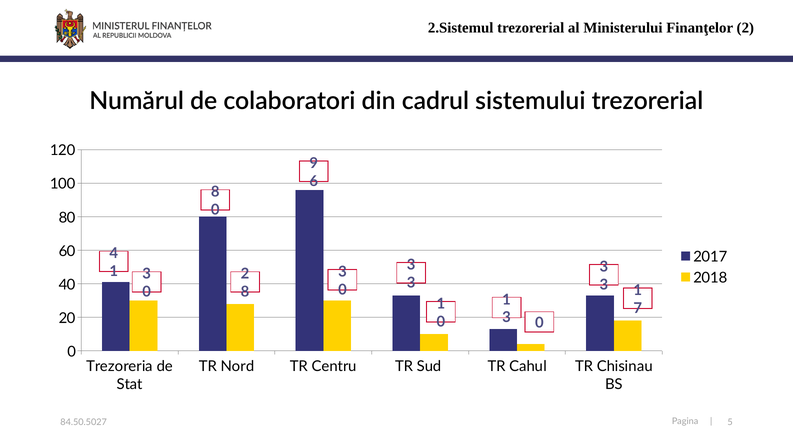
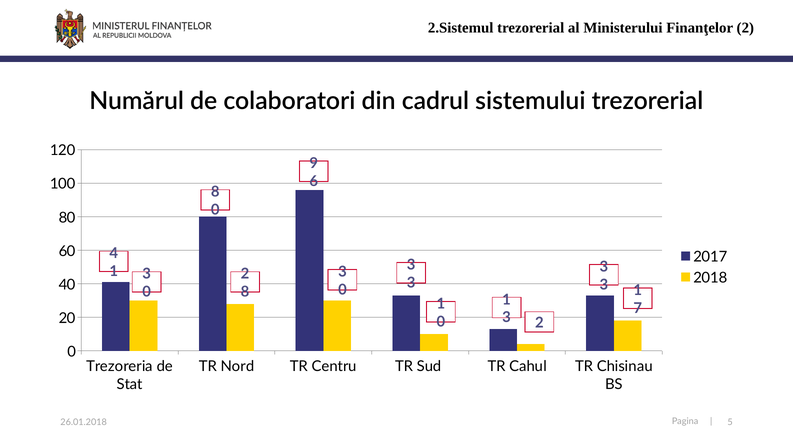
0 at (539, 323): 0 -> 2
84.50.5027: 84.50.5027 -> 26.01.2018
